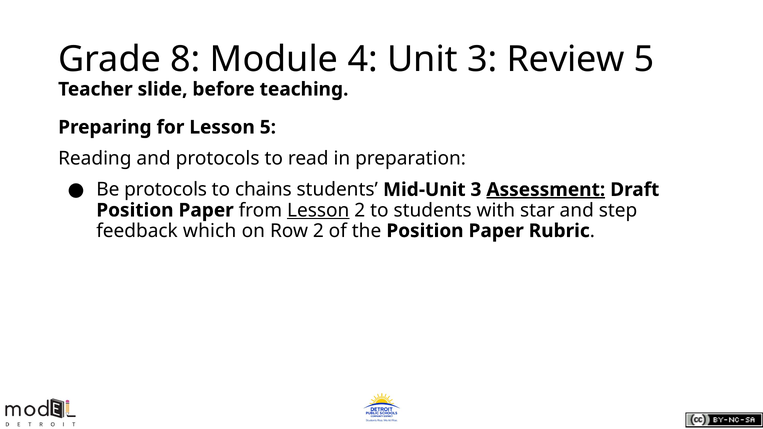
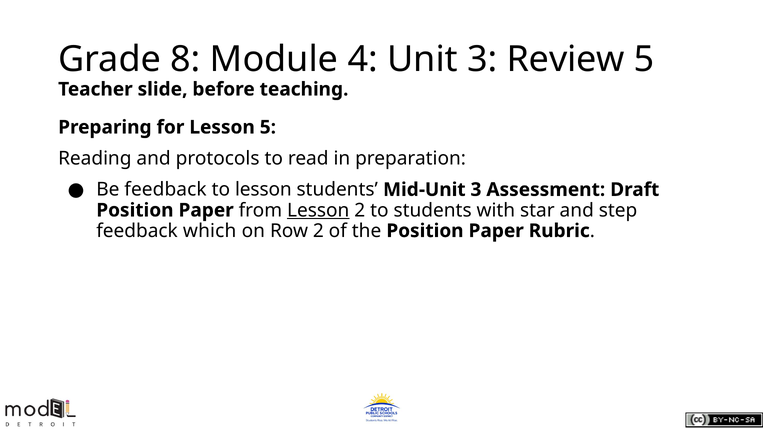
Be protocols: protocols -> feedback
to chains: chains -> lesson
Assessment underline: present -> none
